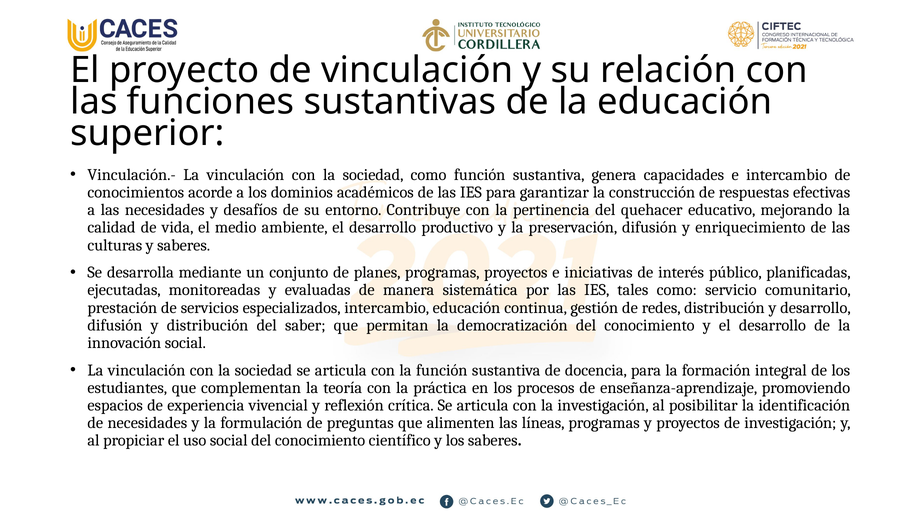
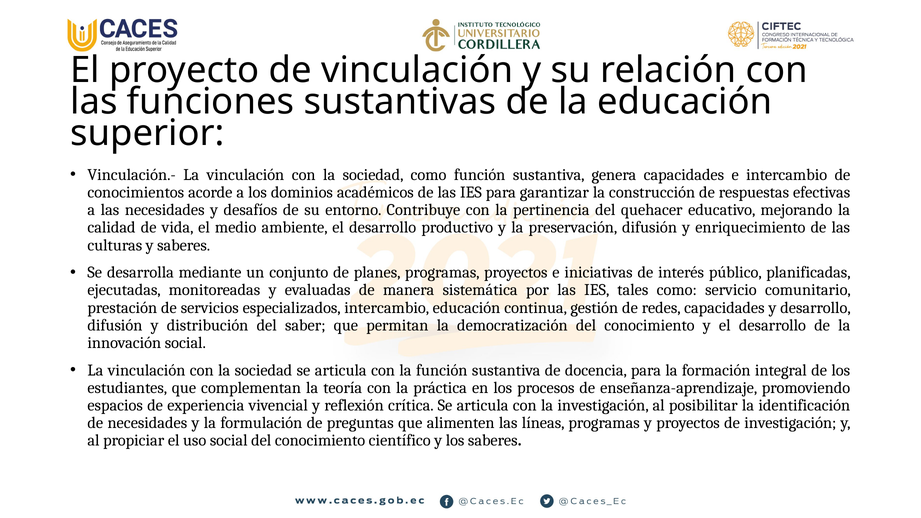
redes distribución: distribución -> capacidades
